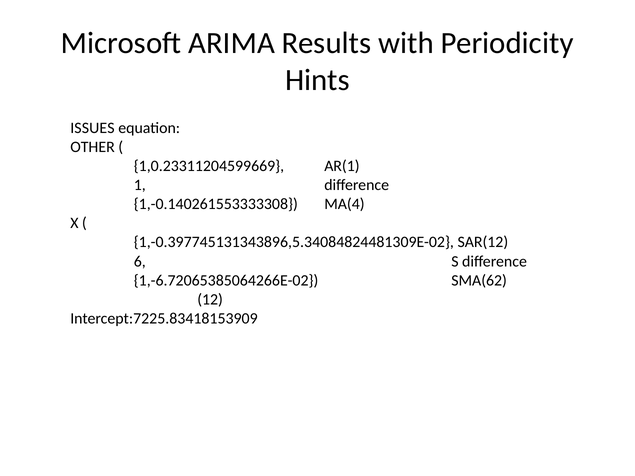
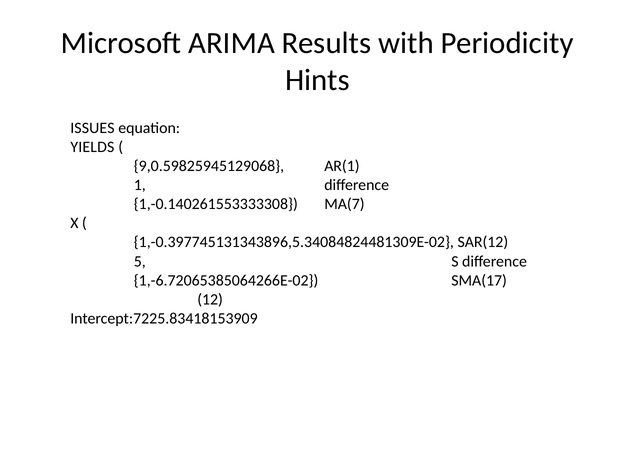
OTHER: OTHER -> YIELDS
1,0.23311204599669: 1,0.23311204599669 -> 9,0.59825945129068
MA(4: MA(4 -> MA(7
6: 6 -> 5
SMA(62: SMA(62 -> SMA(17
